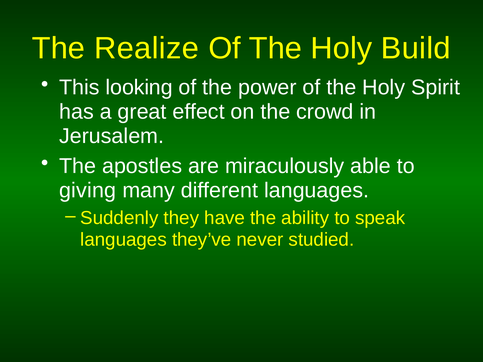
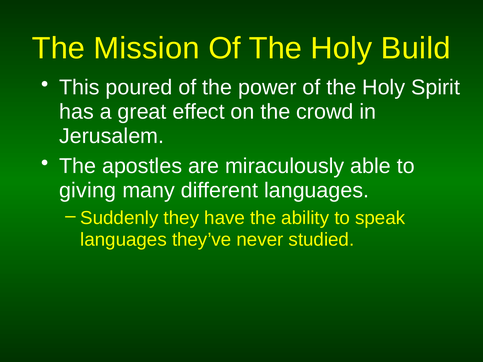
Realize: Realize -> Mission
looking: looking -> poured
